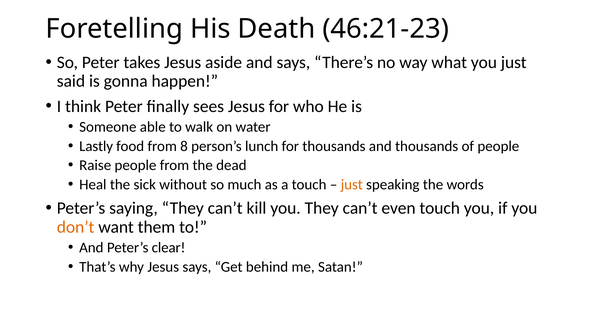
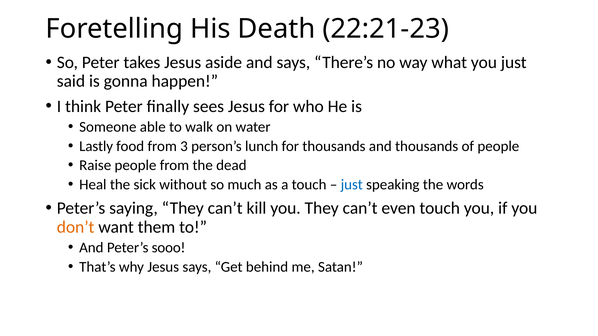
46:21-23: 46:21-23 -> 22:21-23
8: 8 -> 3
just at (352, 185) colour: orange -> blue
clear: clear -> sooo
